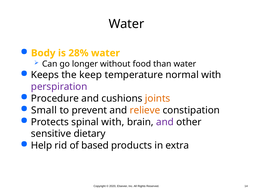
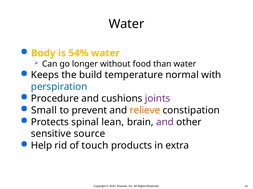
28%: 28% -> 54%
keep: keep -> build
perspiration colour: purple -> blue
joints colour: orange -> purple
spinal with: with -> lean
dietary: dietary -> source
based: based -> touch
